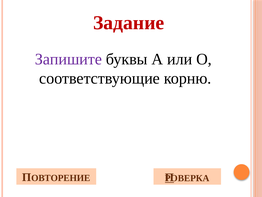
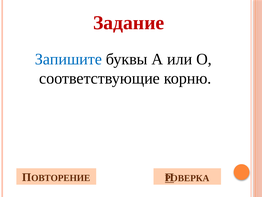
Запишите colour: purple -> blue
